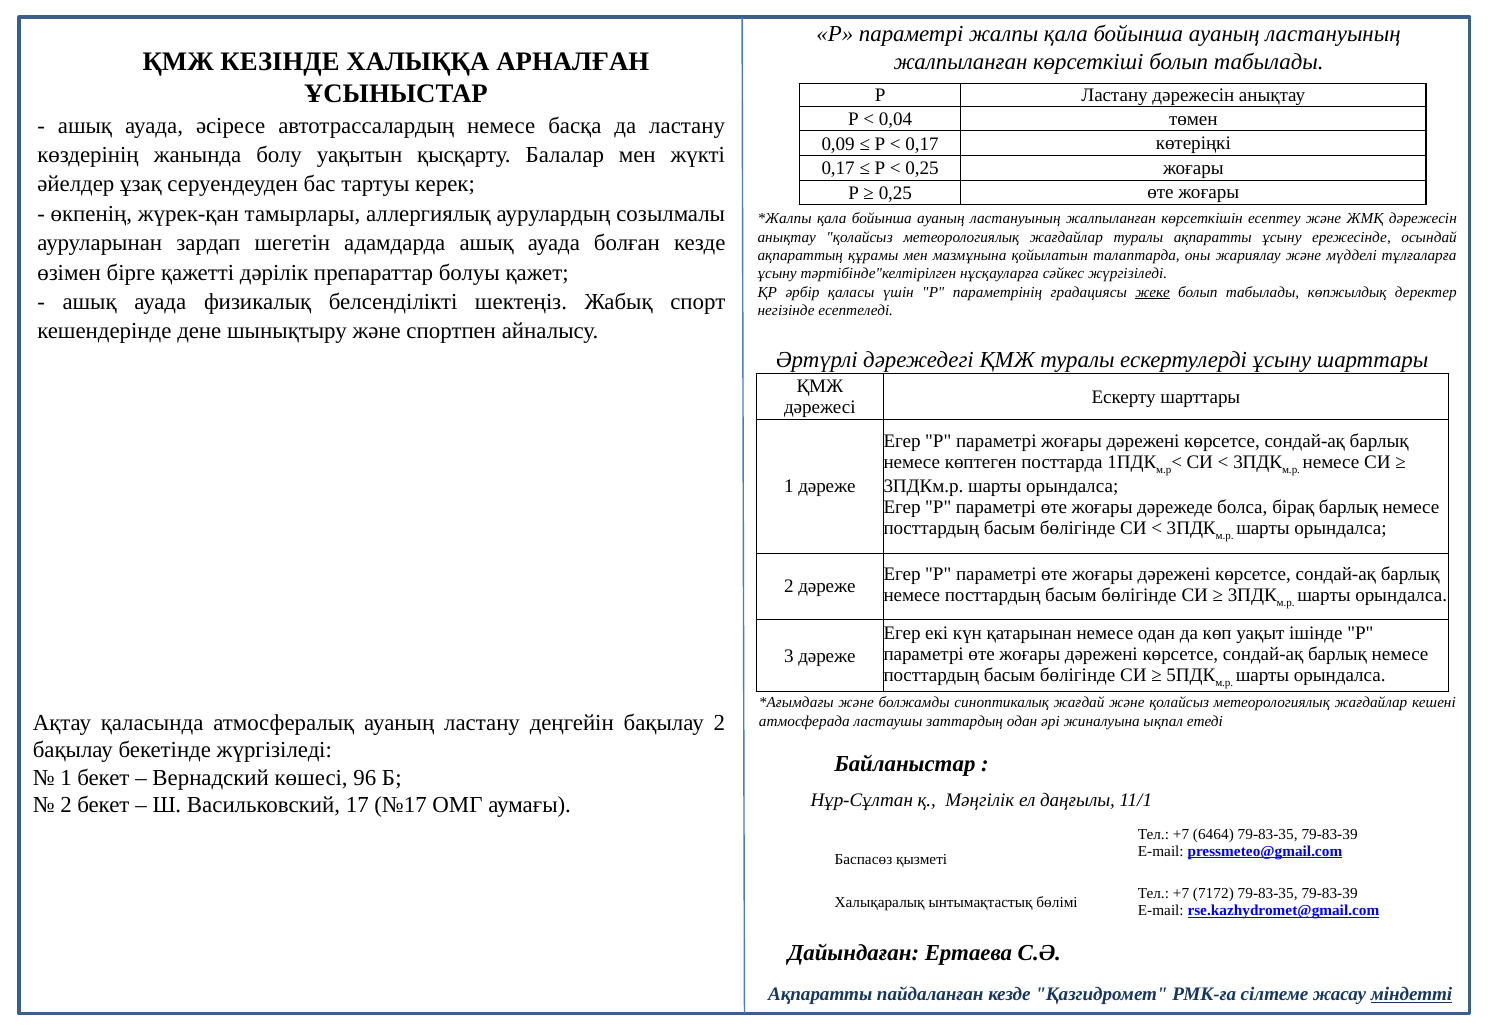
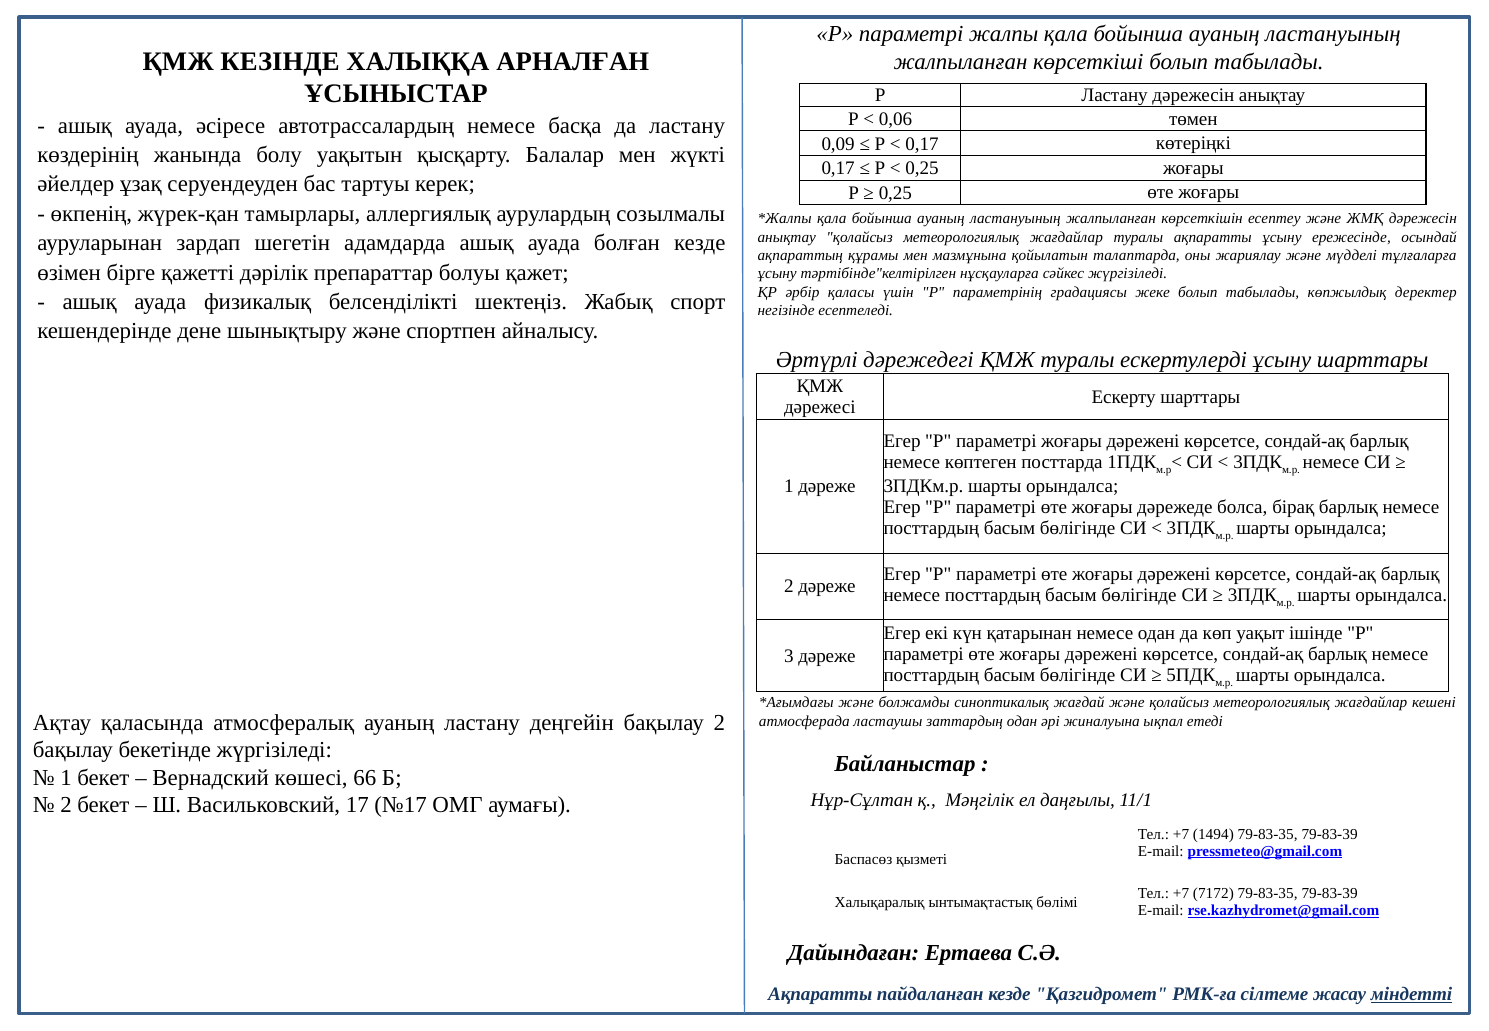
0,04: 0,04 -> 0,06
жеке underline: present -> none
96: 96 -> 66
6464: 6464 -> 1494
